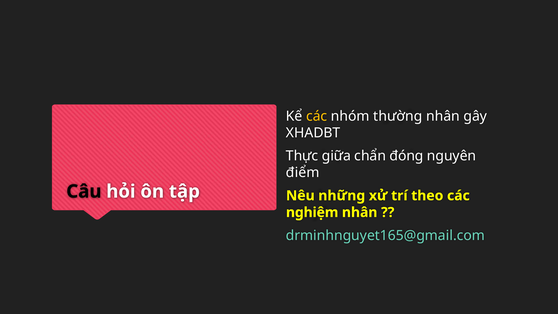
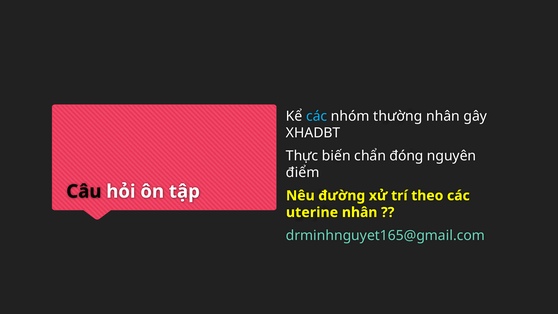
các at (317, 116) colour: yellow -> light blue
giữa: giữa -> biến
những: những -> đường
nghiệm: nghiệm -> uterine
